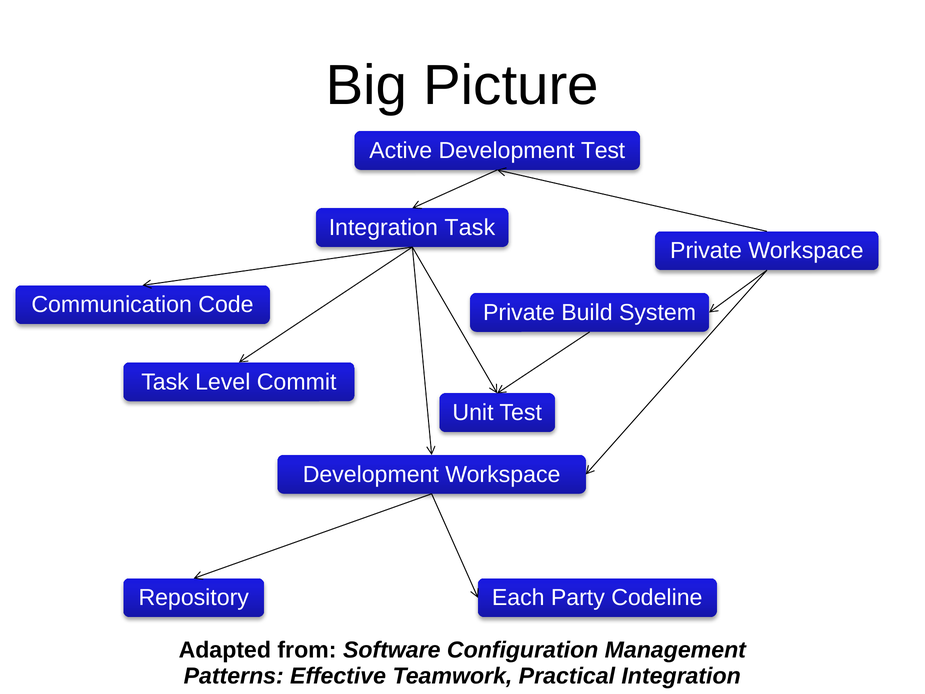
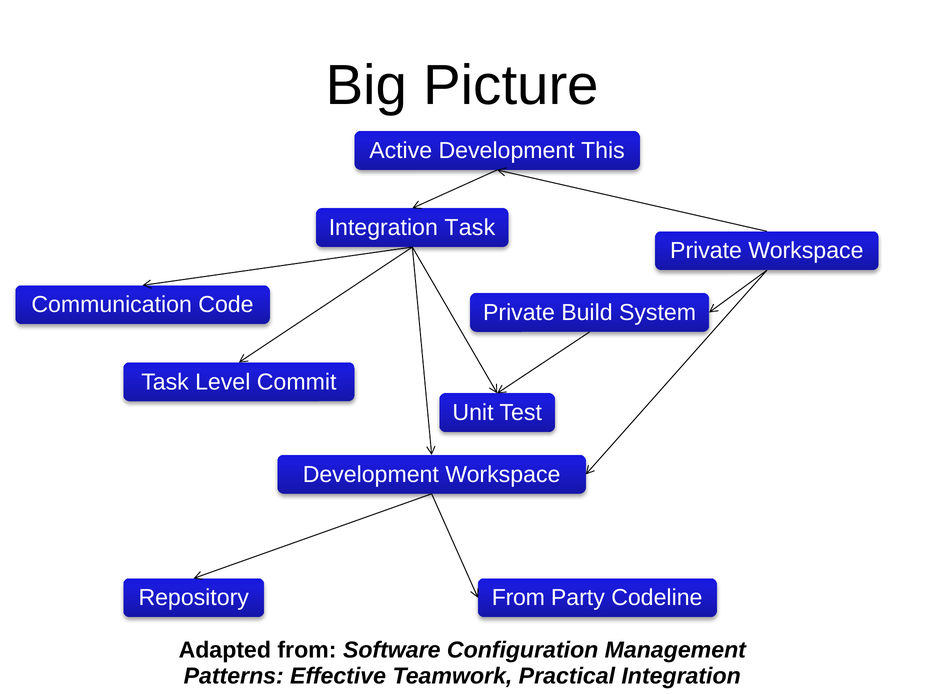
Development Test: Test -> This
Each at (518, 598): Each -> From
